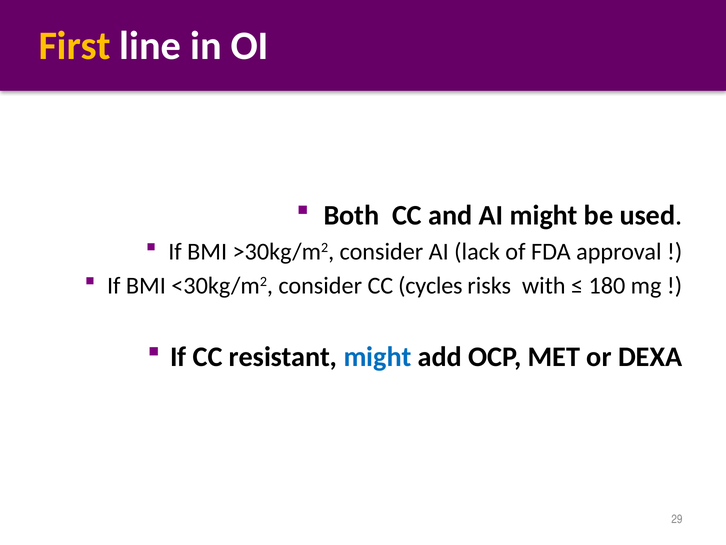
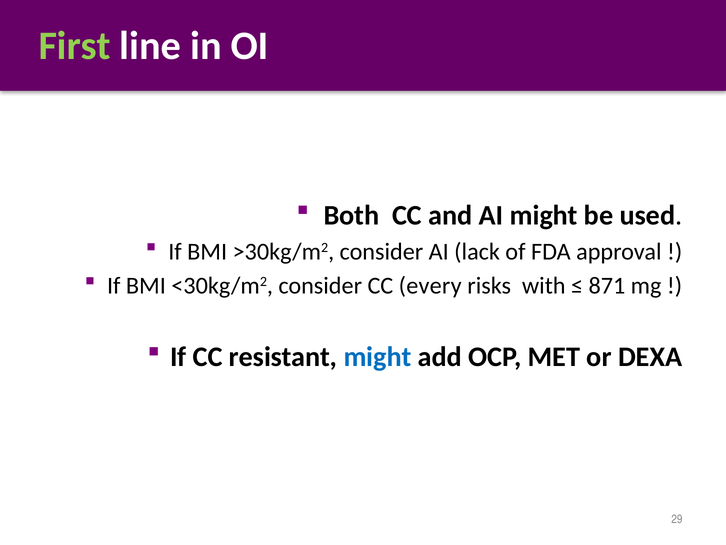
First colour: yellow -> light green
cycles: cycles -> every
180: 180 -> 871
